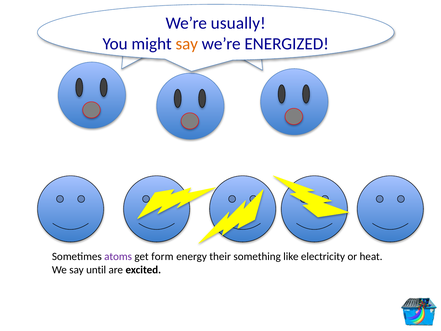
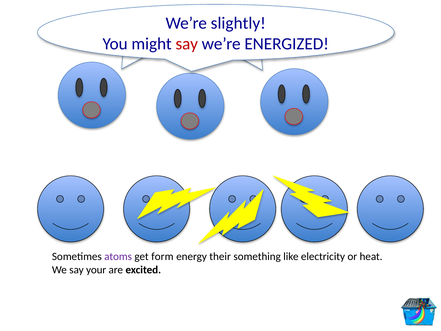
usually: usually -> slightly
say at (187, 44) colour: orange -> red
until: until -> your
